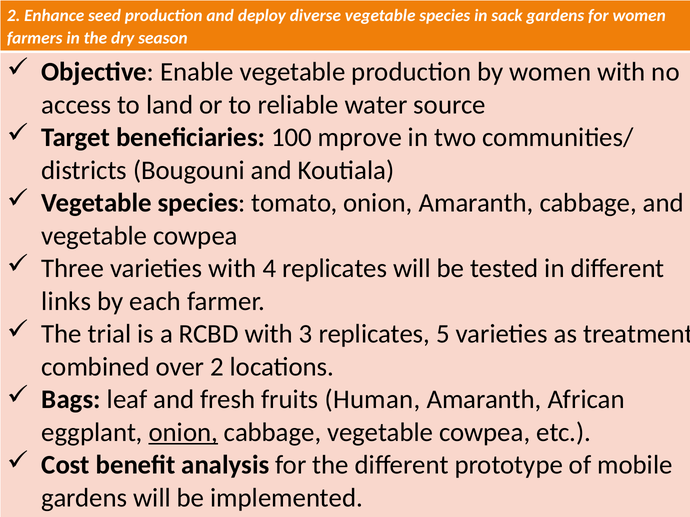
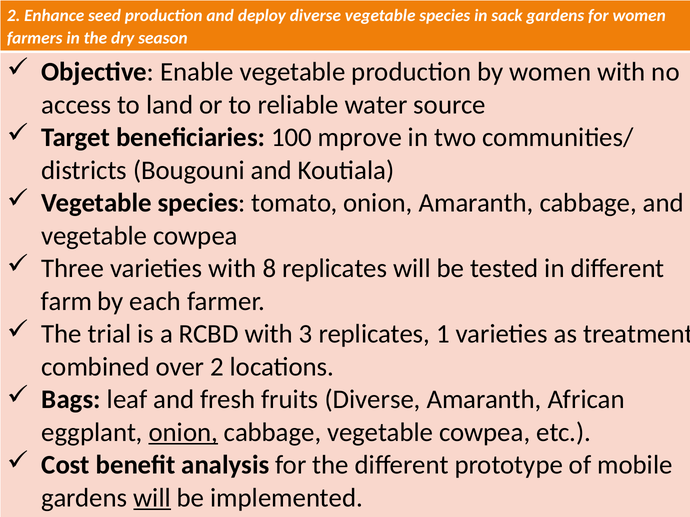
4: 4 -> 8
links: links -> farm
5: 5 -> 1
fruits Human: Human -> Diverse
will at (152, 498) underline: none -> present
